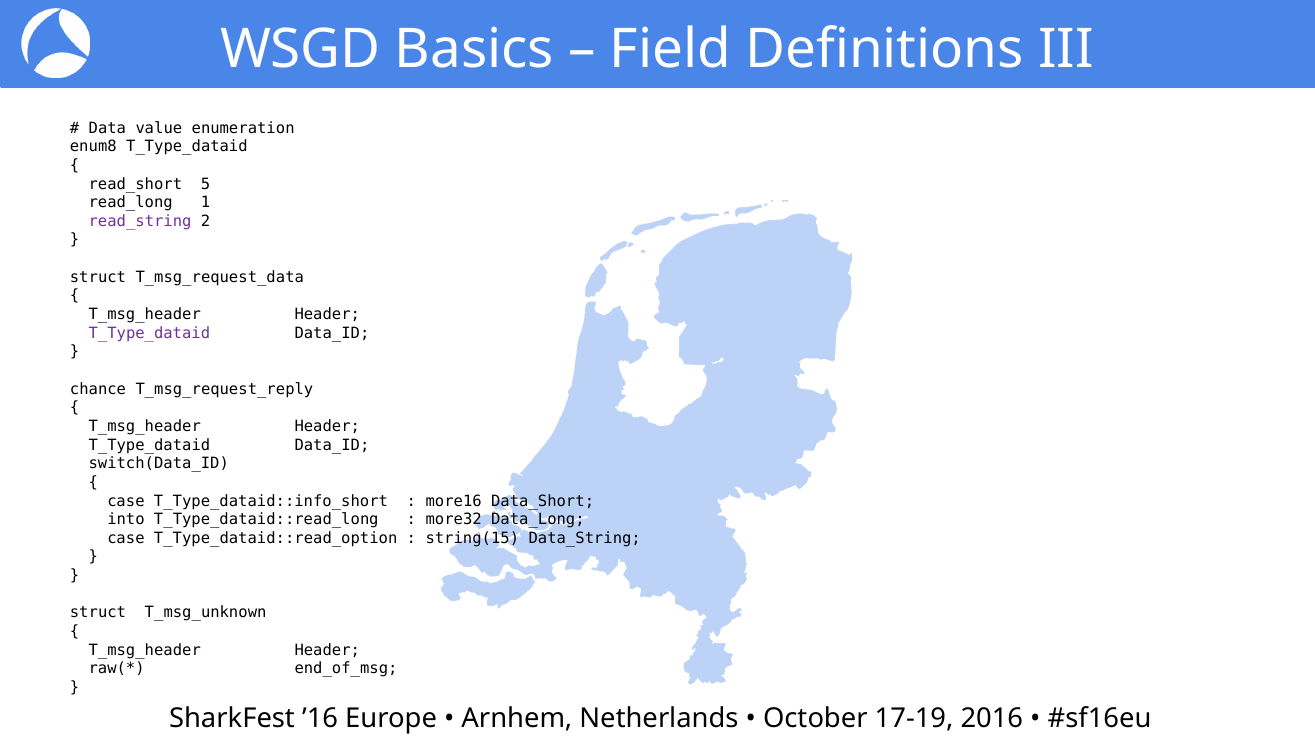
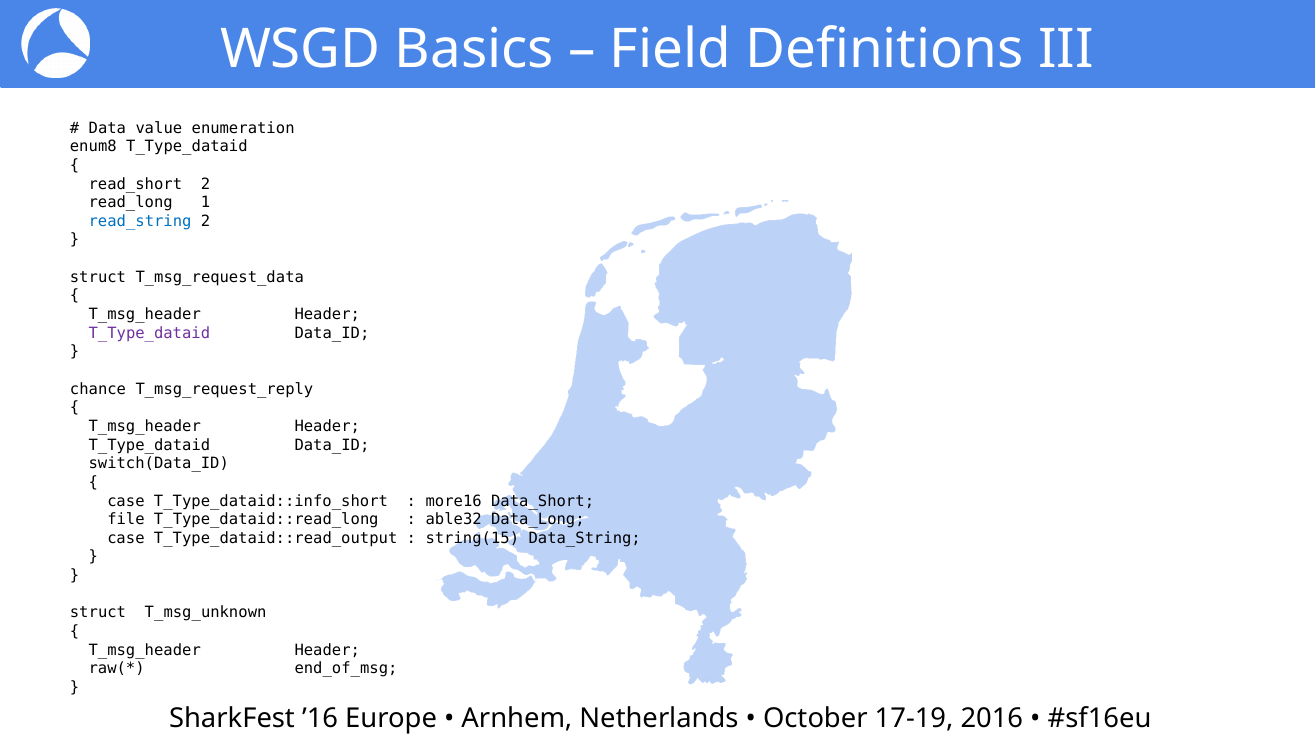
read_short 5: 5 -> 2
read_string colour: purple -> blue
into: into -> file
more32: more32 -> able32
T_Type_dataid::read_option: T_Type_dataid::read_option -> T_Type_dataid::read_output
